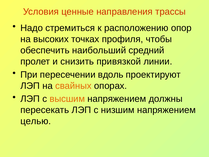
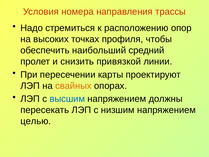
ценные: ценные -> номера
вдоль: вдоль -> карты
высшим colour: orange -> blue
